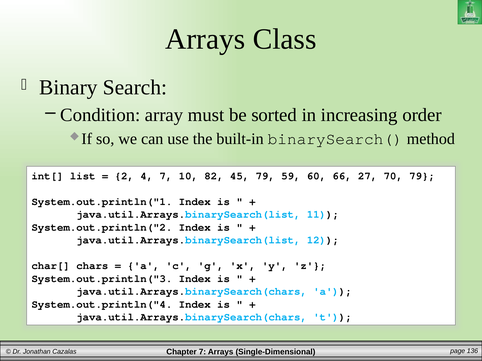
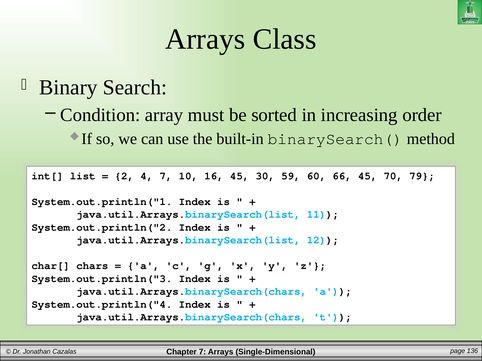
82: 82 -> 16
45 79: 79 -> 30
66 27: 27 -> 45
